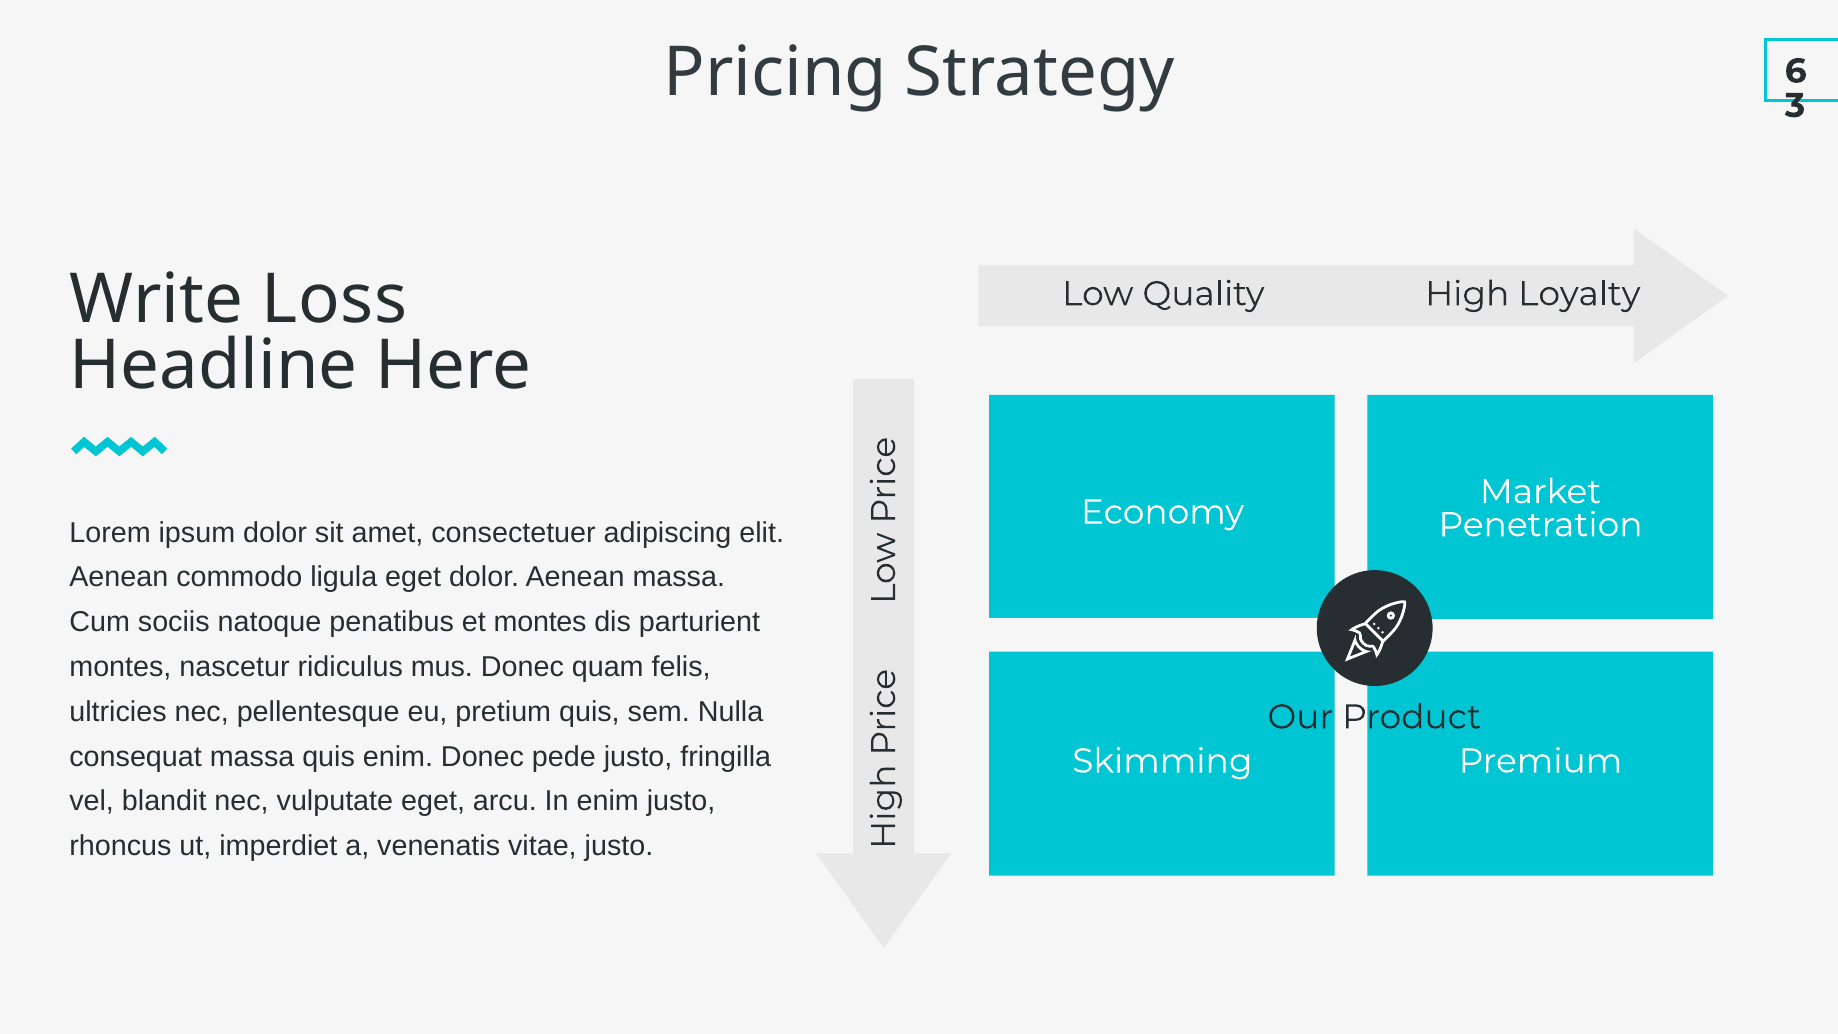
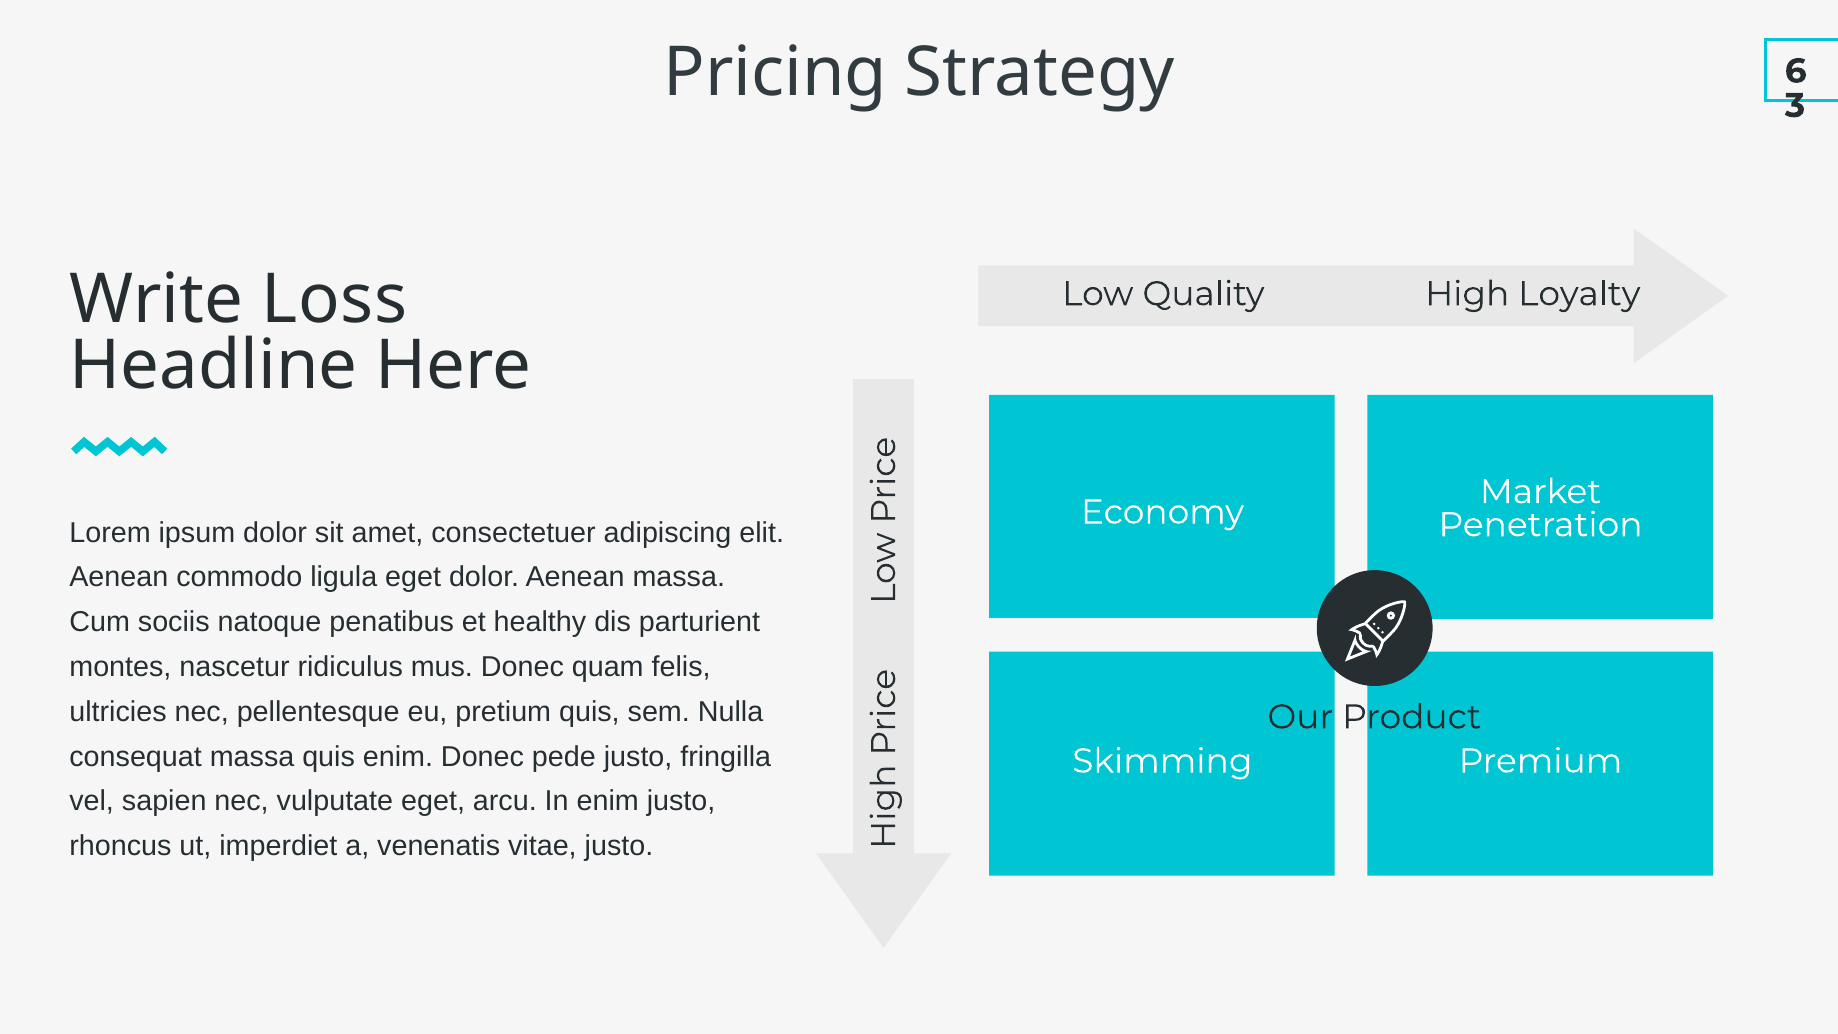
et montes: montes -> healthy
blandit: blandit -> sapien
